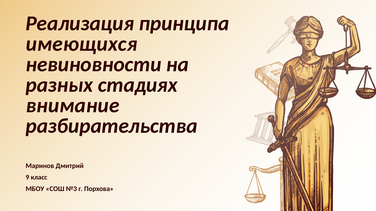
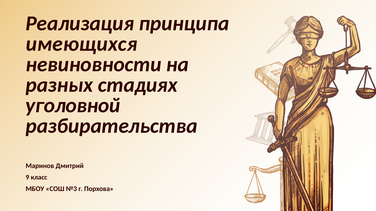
внимание: внимание -> уголовной
